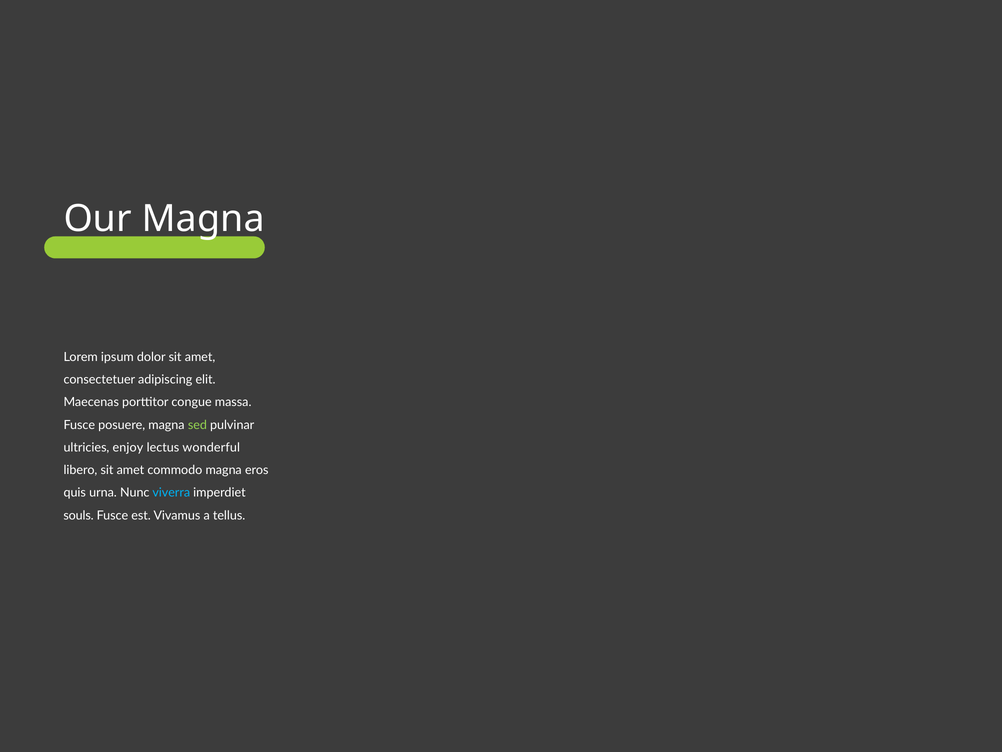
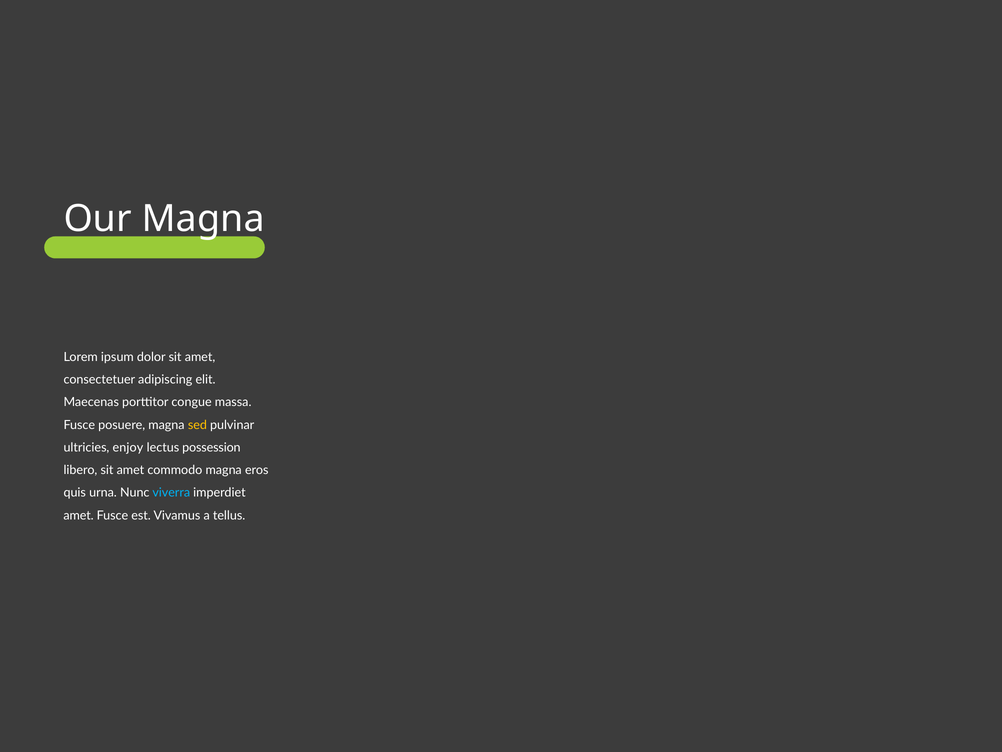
sed colour: light green -> yellow
wonderful: wonderful -> possession
souls at (79, 515): souls -> amet
